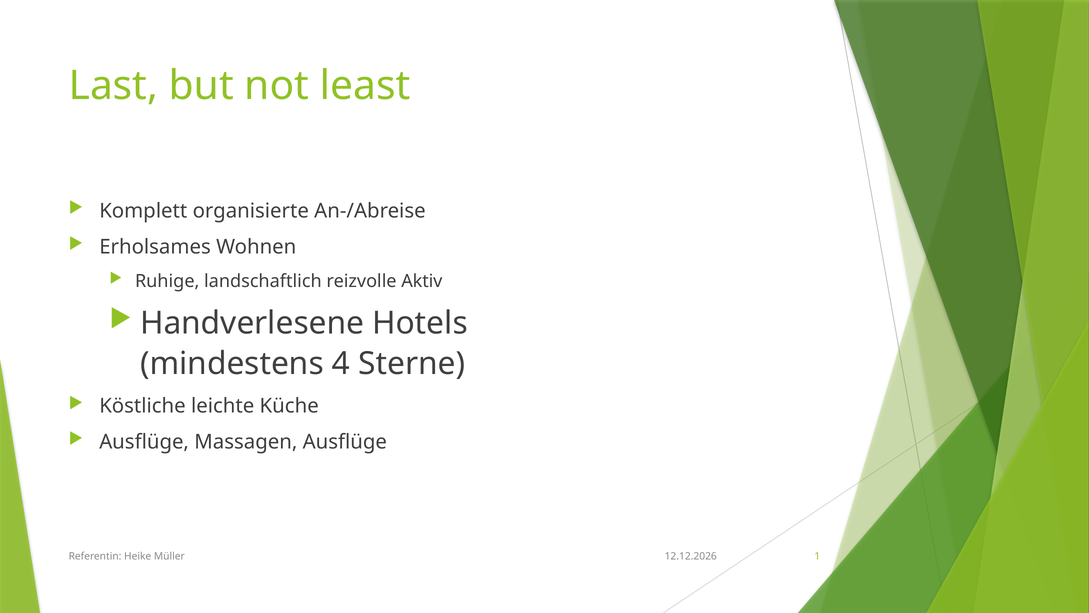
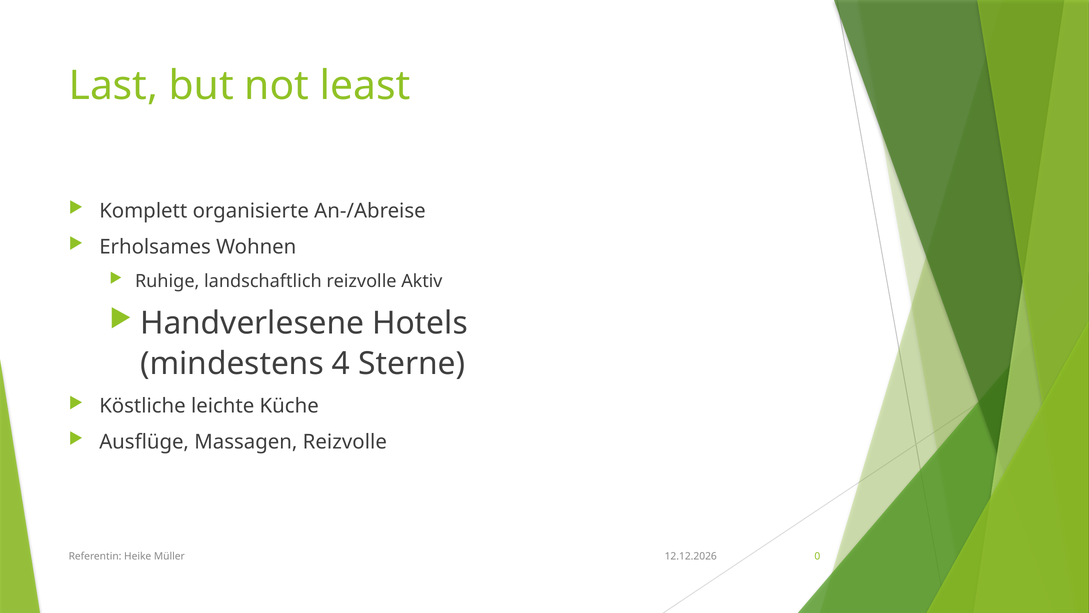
Massagen Ausflüge: Ausflüge -> Reizvolle
1: 1 -> 0
